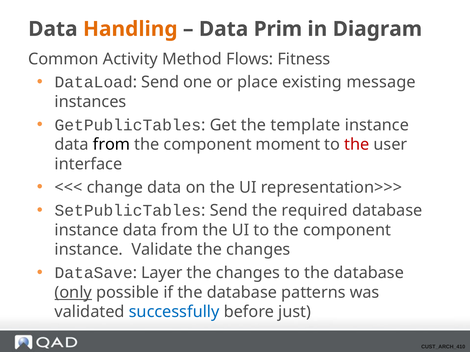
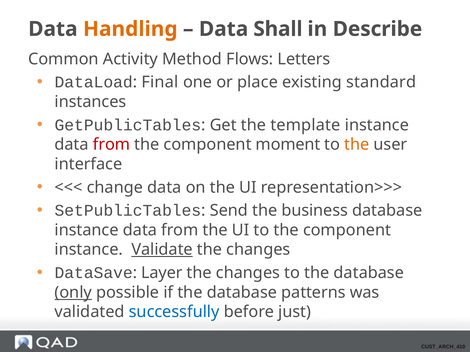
Prim: Prim -> Shall
Diagram: Diagram -> Describe
Fitness: Fitness -> Letters
Send at (160, 82): Send -> Final
message: message -> standard
from at (112, 145) colour: black -> red
the at (357, 145) colour: red -> orange
required: required -> business
Validate underline: none -> present
